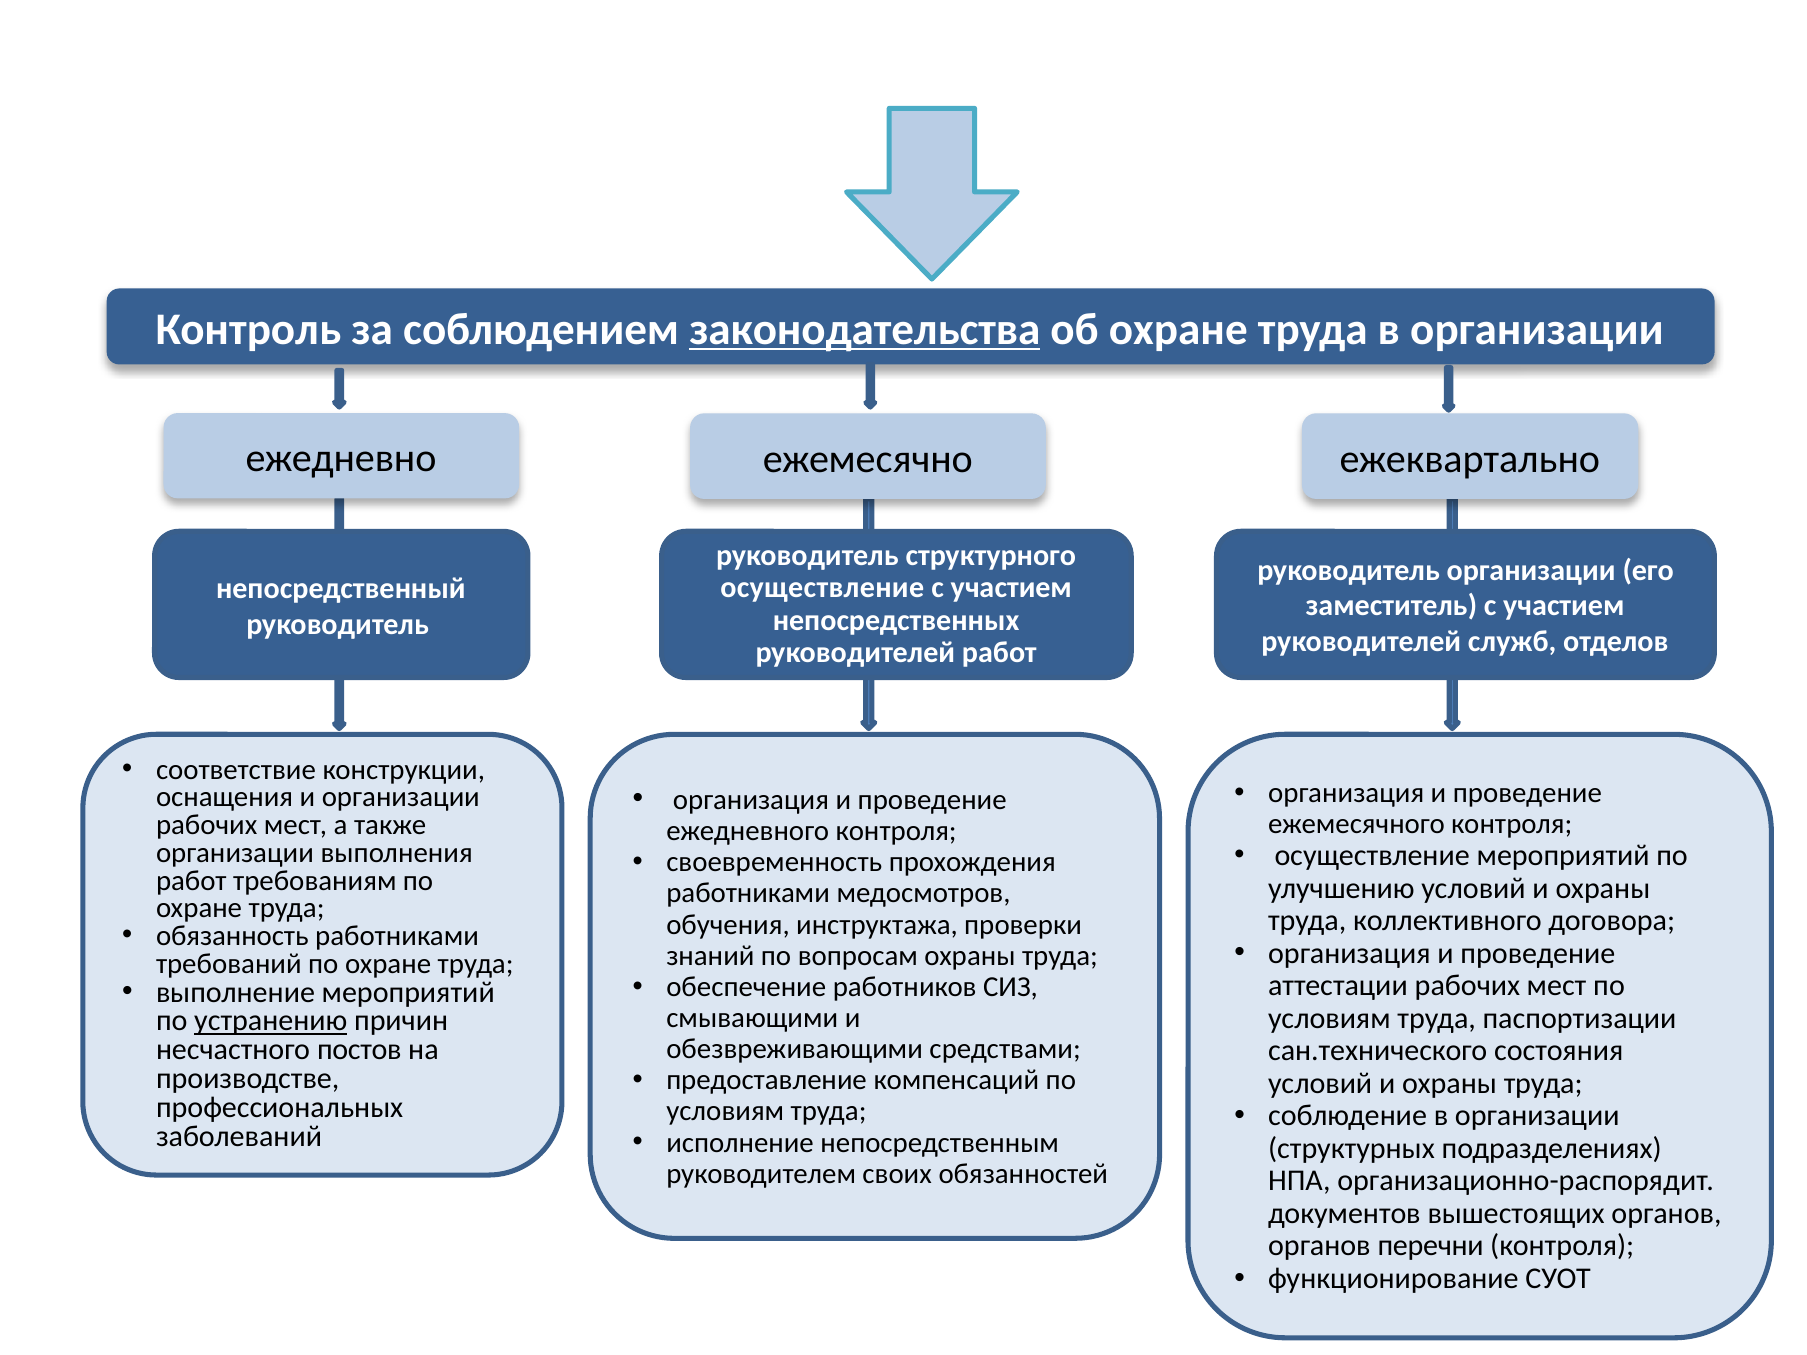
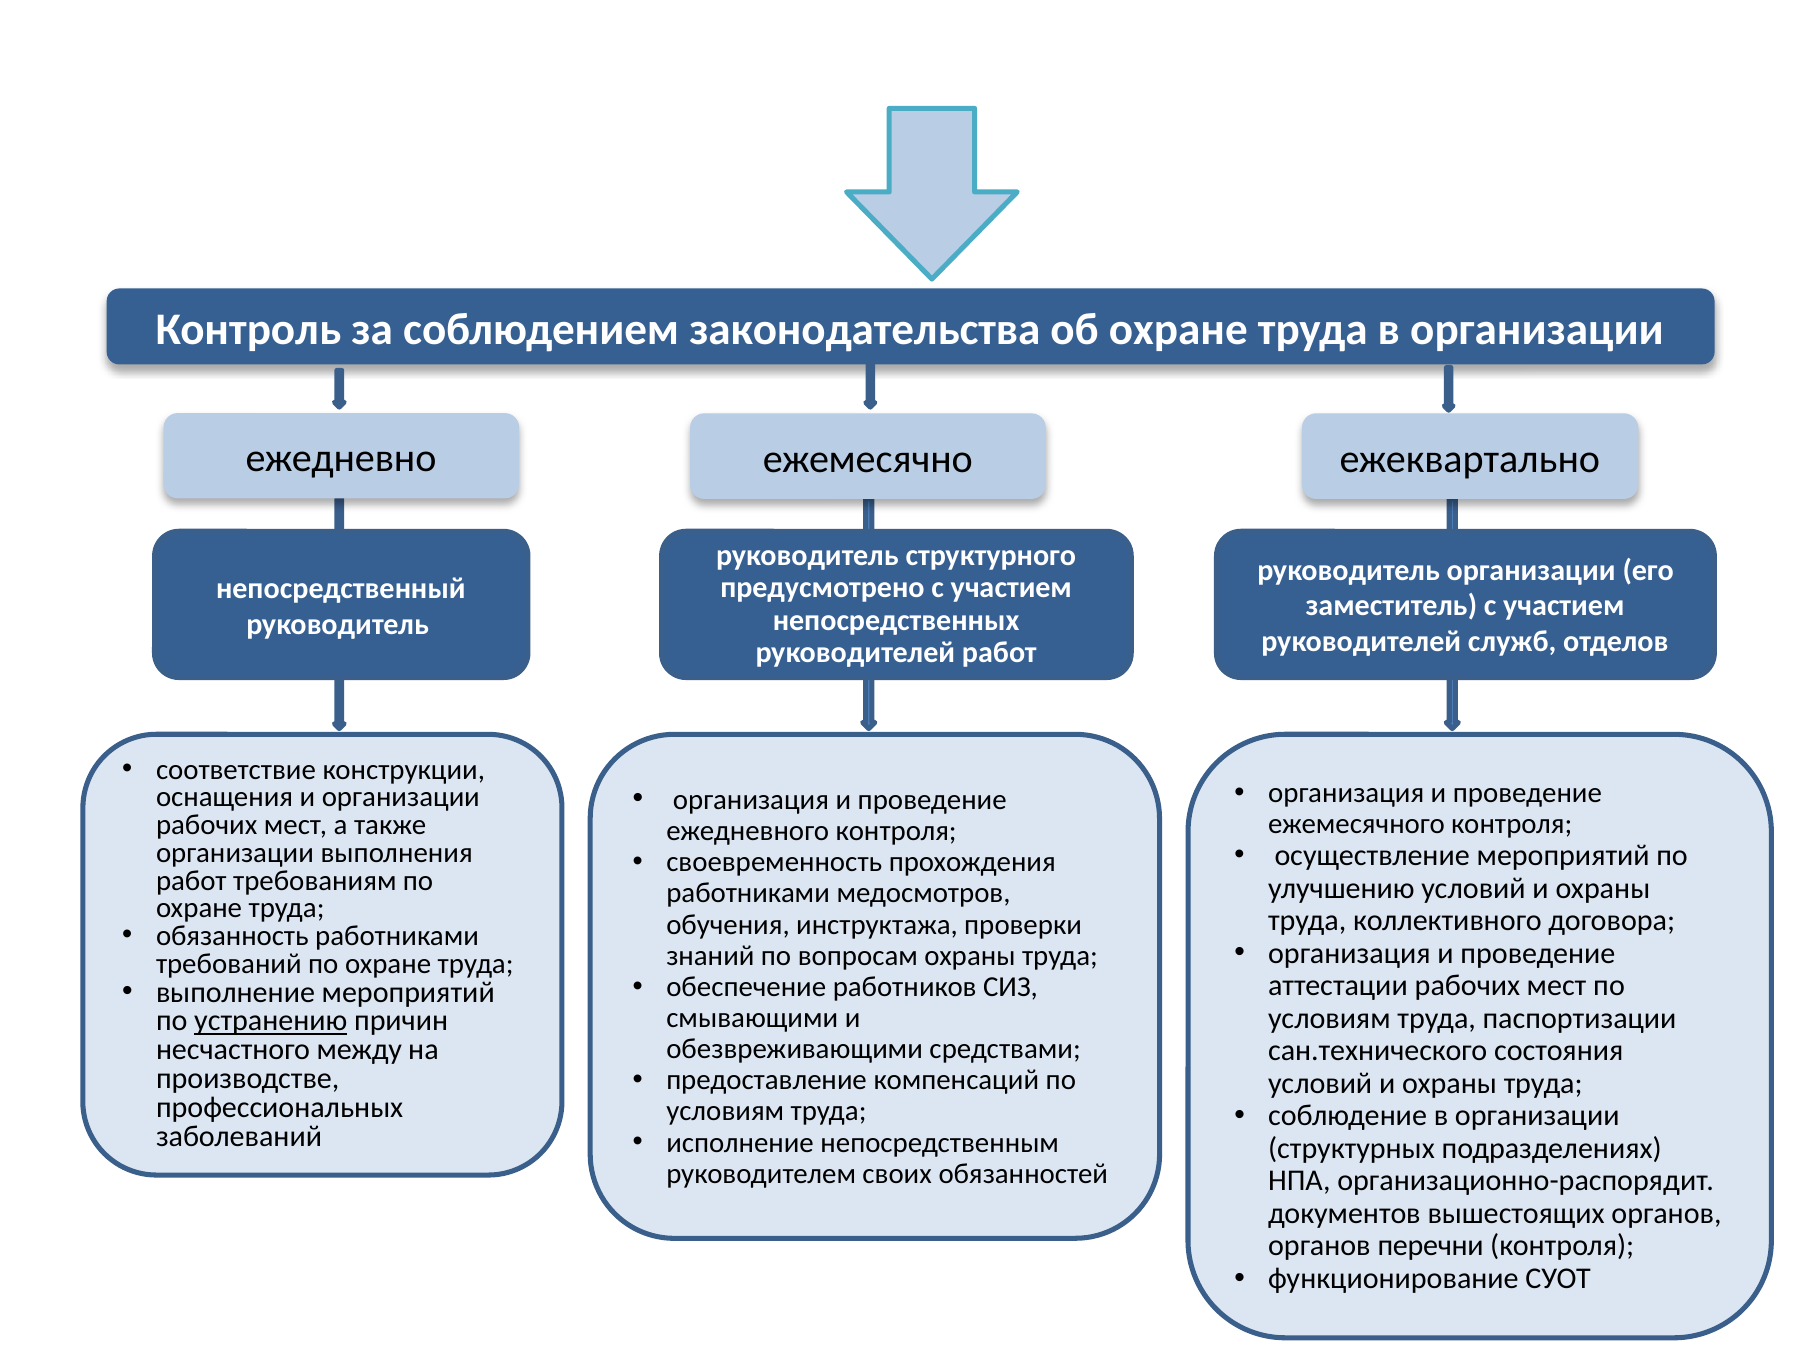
законодательства underline: present -> none
осуществление at (822, 588): осуществление -> предусмотрено
постов: постов -> между
